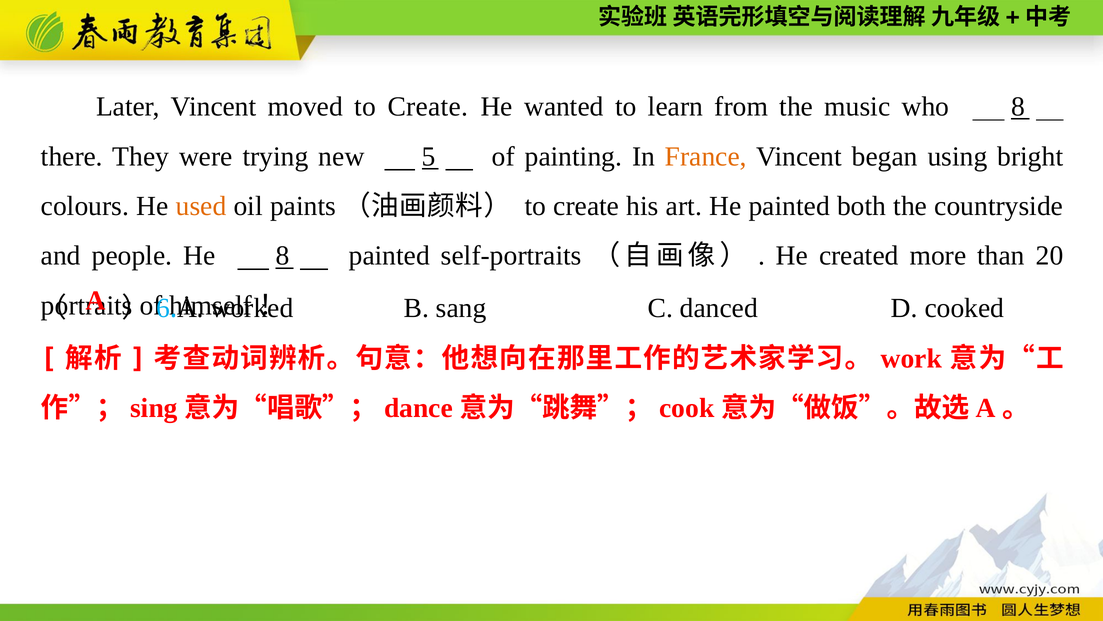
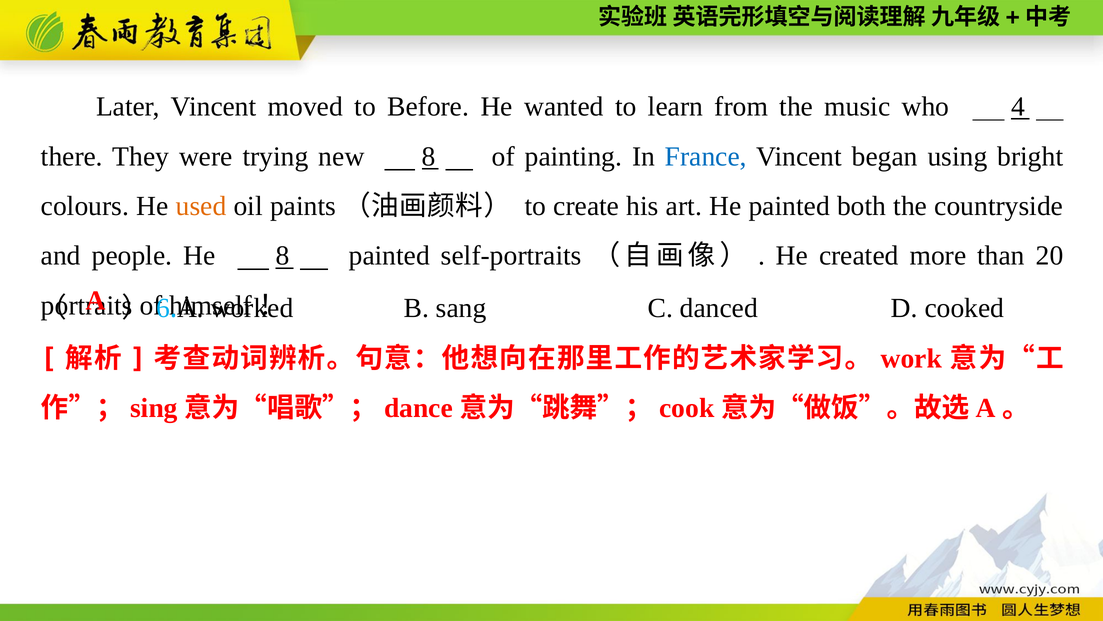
moved to Create: Create -> Before
who 8: 8 -> 4
new 5: 5 -> 8
France colour: orange -> blue
